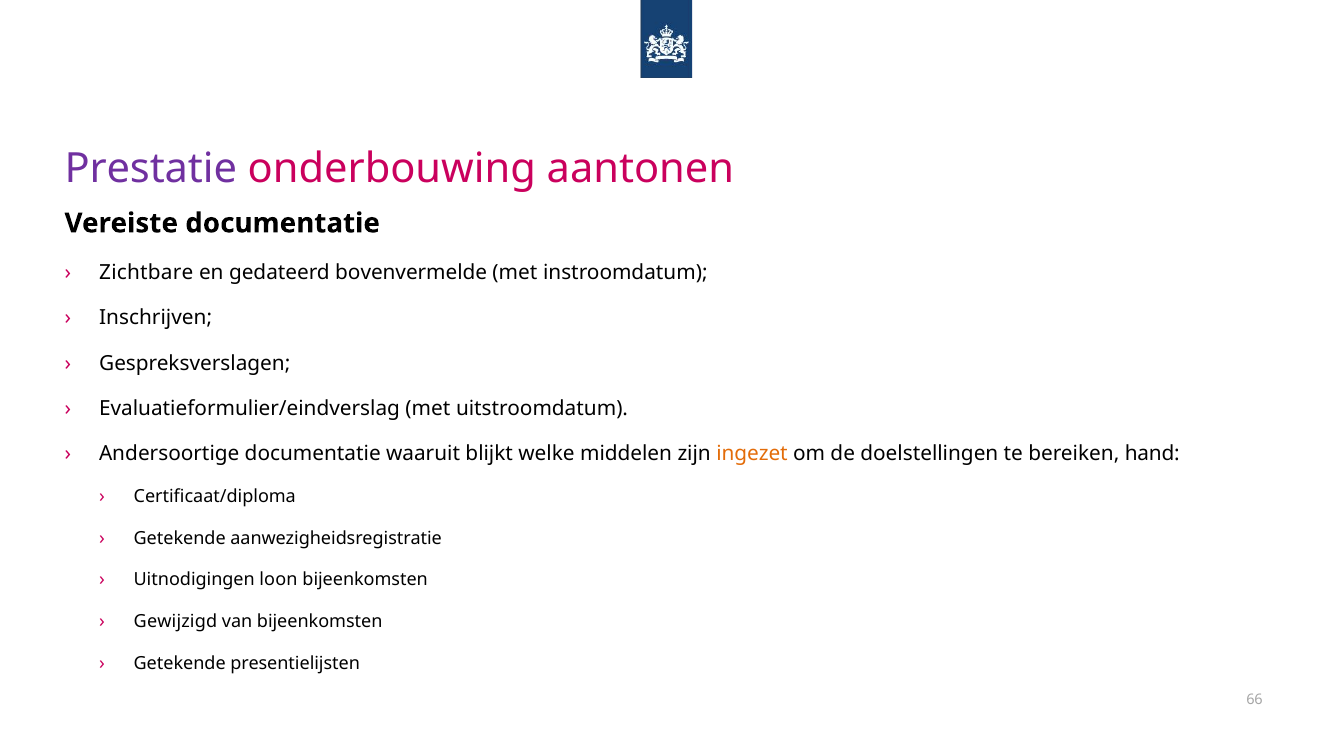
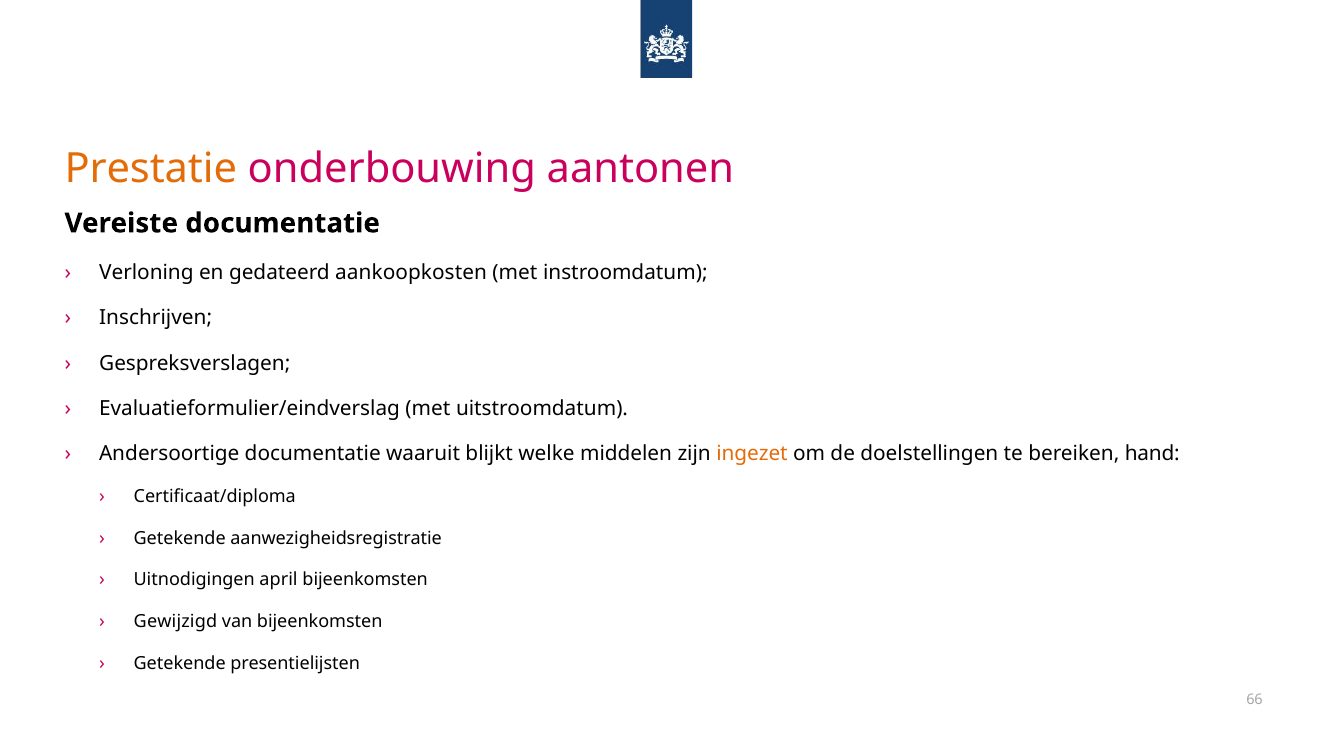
Prestatie colour: purple -> orange
Zichtbare: Zichtbare -> Verloning
bovenvermelde: bovenvermelde -> aankoopkosten
loon: loon -> april
